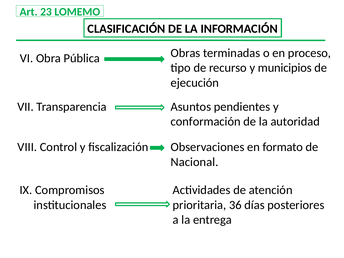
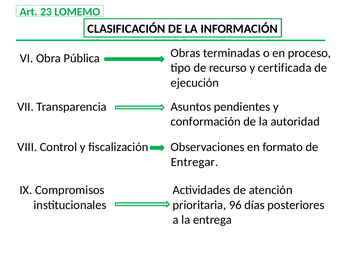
municipios: municipios -> certificada
Nacional: Nacional -> Entregar
36: 36 -> 96
